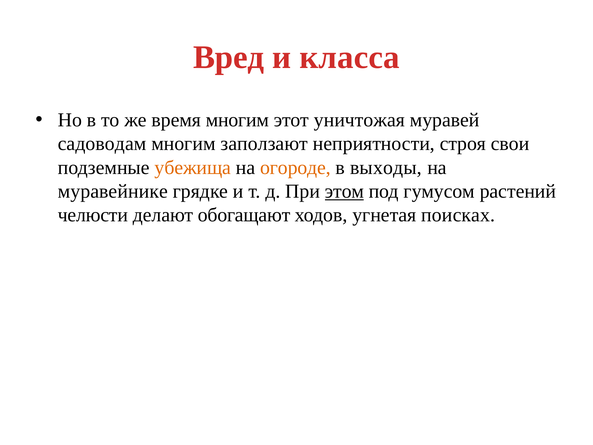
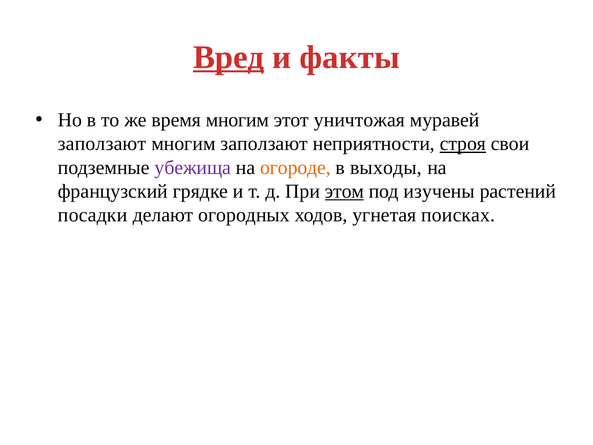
Вред underline: none -> present
класса: класса -> факты
садоводам at (102, 144): садоводам -> заползают
строя underline: none -> present
убежища colour: orange -> purple
муравейнике: муравейнике -> французский
гумусом: гумусом -> изучены
челюсти: челюсти -> посадки
обогащают: обогащают -> огородных
